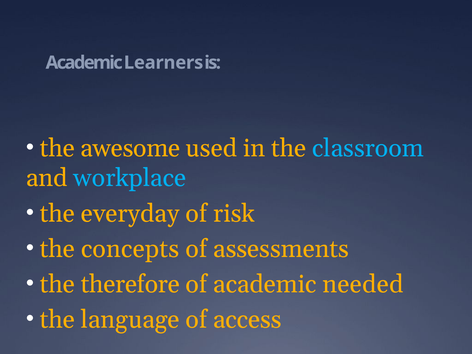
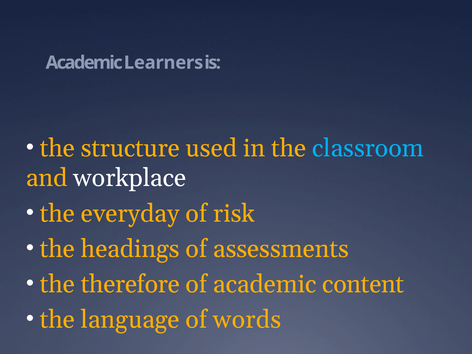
awesome: awesome -> structure
workplace colour: light blue -> white
concepts: concepts -> headings
needed: needed -> content
access: access -> words
